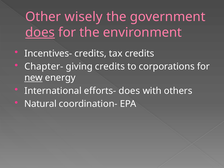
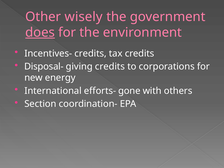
Chapter-: Chapter- -> Disposal-
new underline: present -> none
efforts- does: does -> gone
Natural: Natural -> Section
